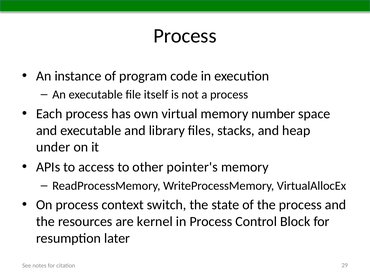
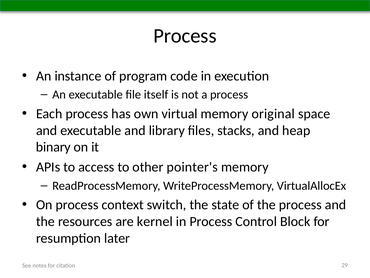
number: number -> original
under: under -> binary
